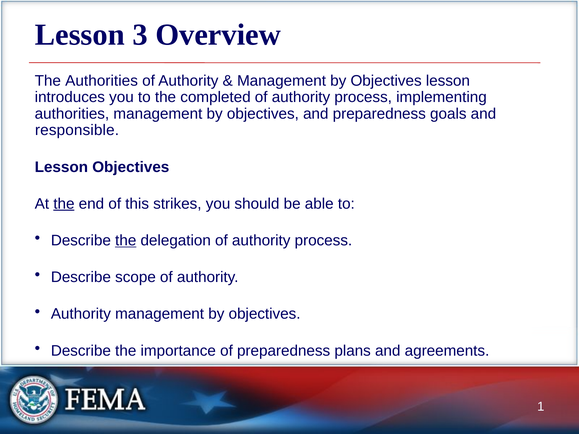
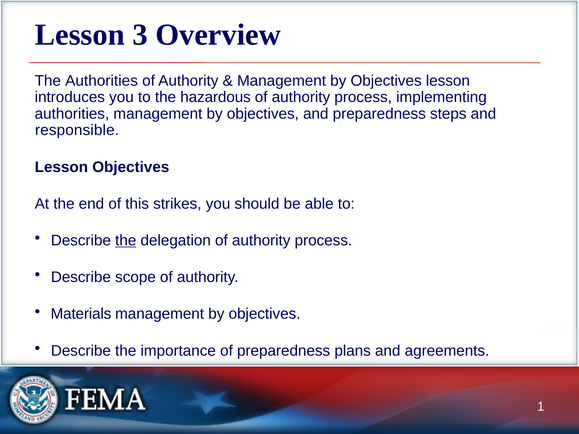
completed: completed -> hazardous
goals: goals -> steps
the at (64, 204) underline: present -> none
Authority at (81, 314): Authority -> Materials
